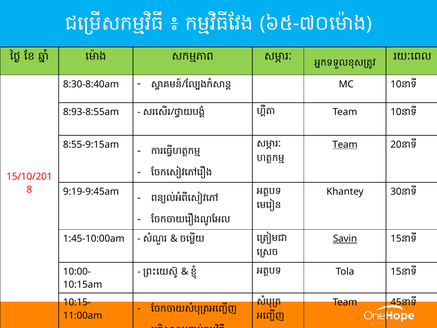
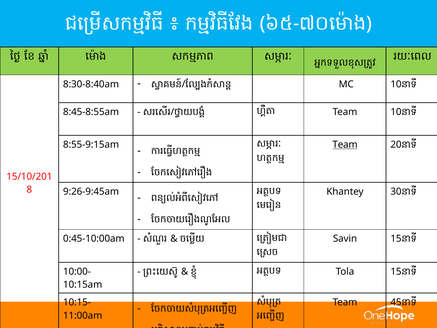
8:93-8:55am: 8:93-8:55am -> 8:45-8:55am
9:19-9:45am: 9:19-9:45am -> 9:26-9:45am
1:45-10:00am: 1:45-10:00am -> 0:45-10:00am
Savin underline: present -> none
